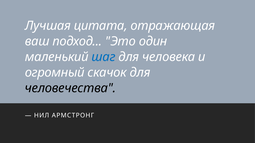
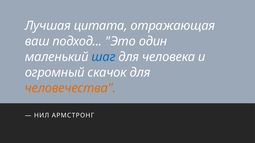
человечества colour: black -> orange
